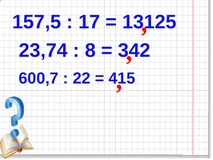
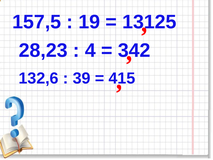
17: 17 -> 19
23,74: 23,74 -> 28,23
8: 8 -> 4
600,7: 600,7 -> 132,6
22: 22 -> 39
